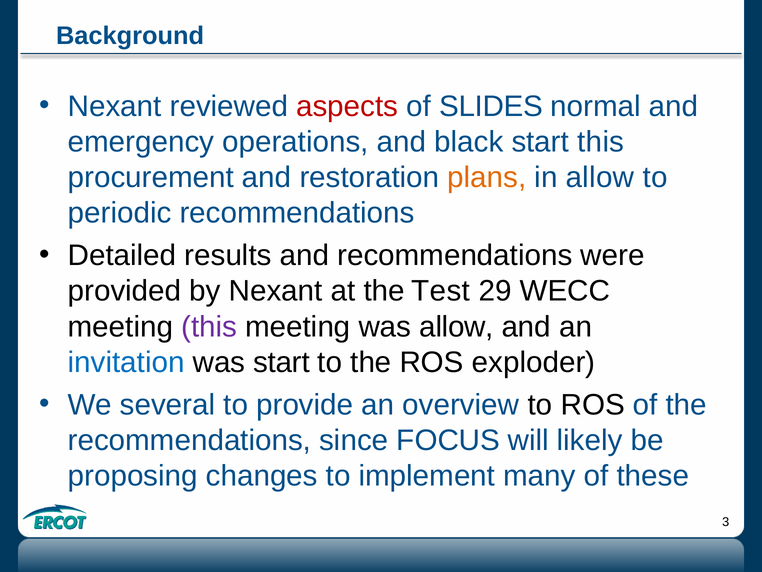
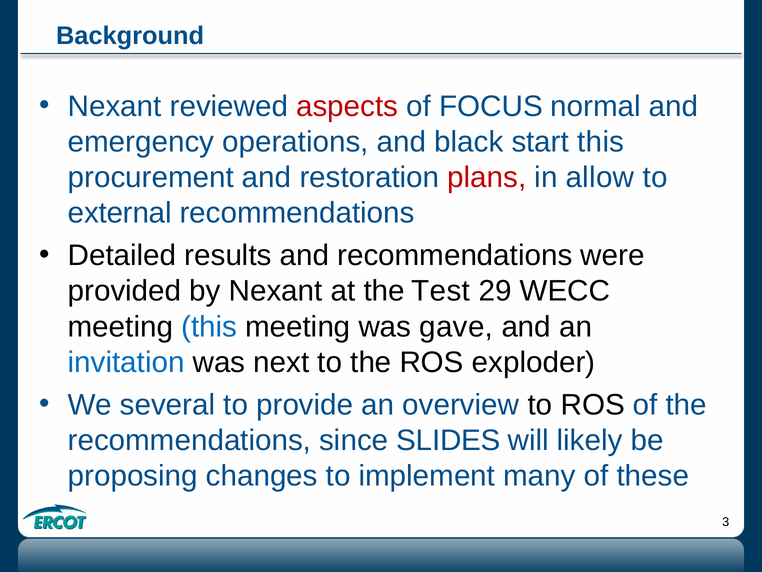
SLIDES: SLIDES -> FOCUS
plans colour: orange -> red
periodic: periodic -> external
this at (209, 326) colour: purple -> blue
was allow: allow -> gave
was start: start -> next
FOCUS: FOCUS -> SLIDES
